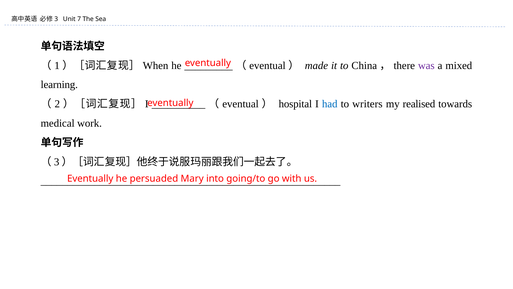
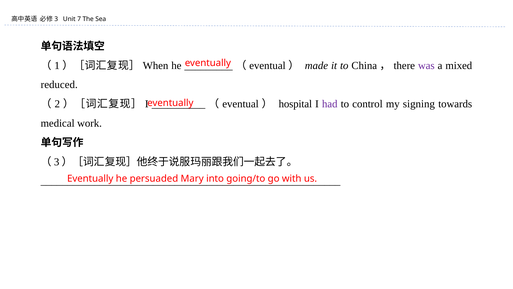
learning: learning -> reduced
had colour: blue -> purple
writers: writers -> control
realised: realised -> signing
